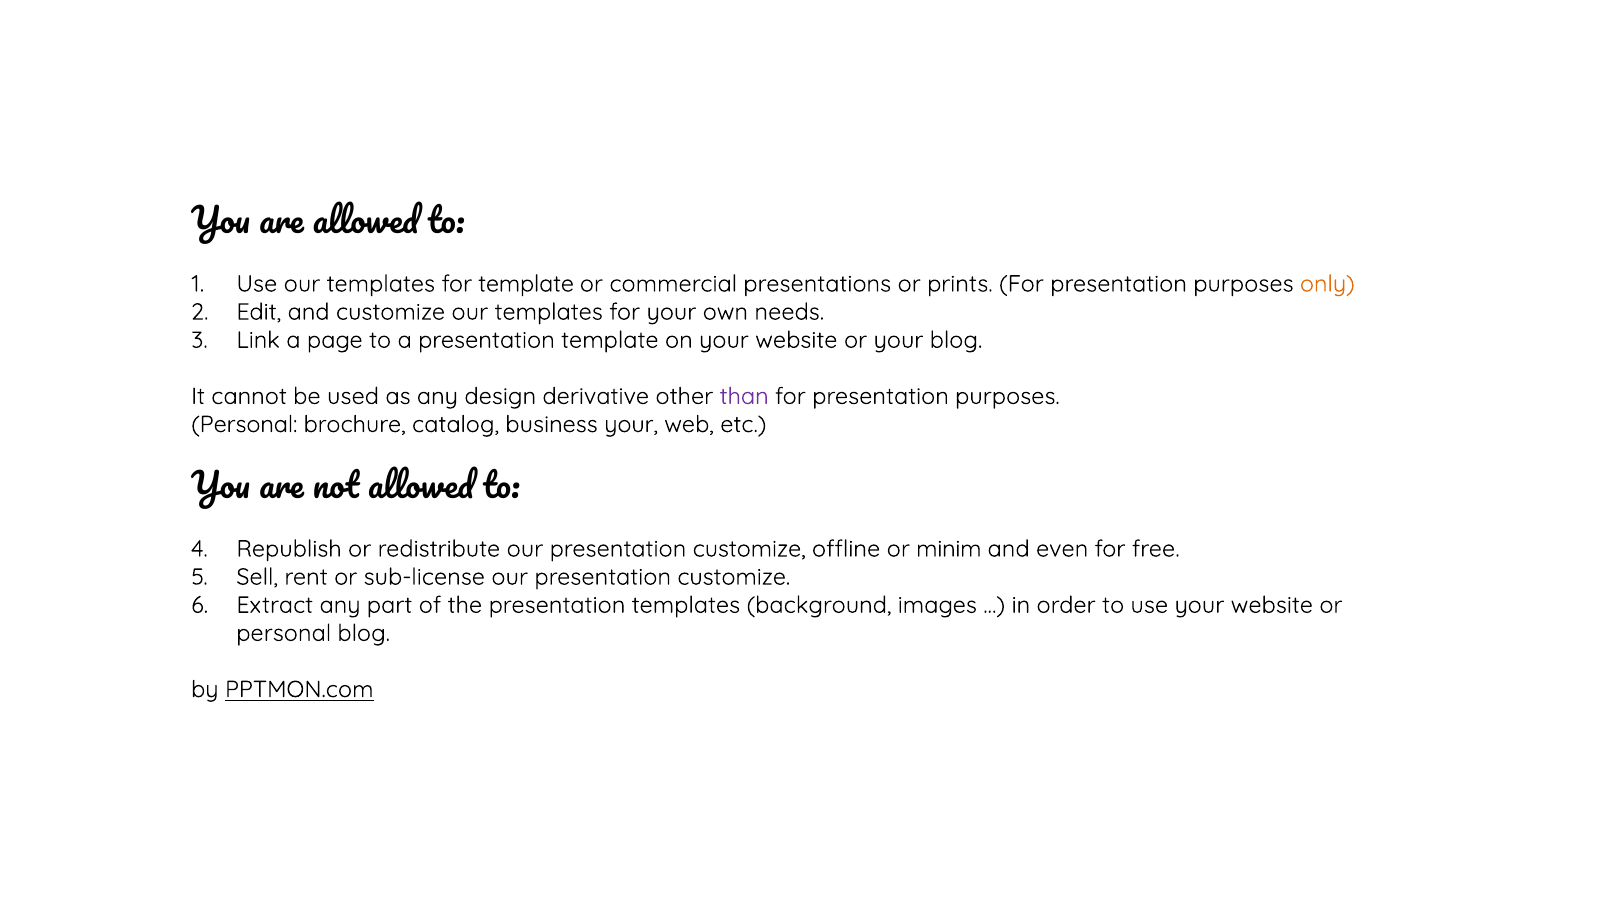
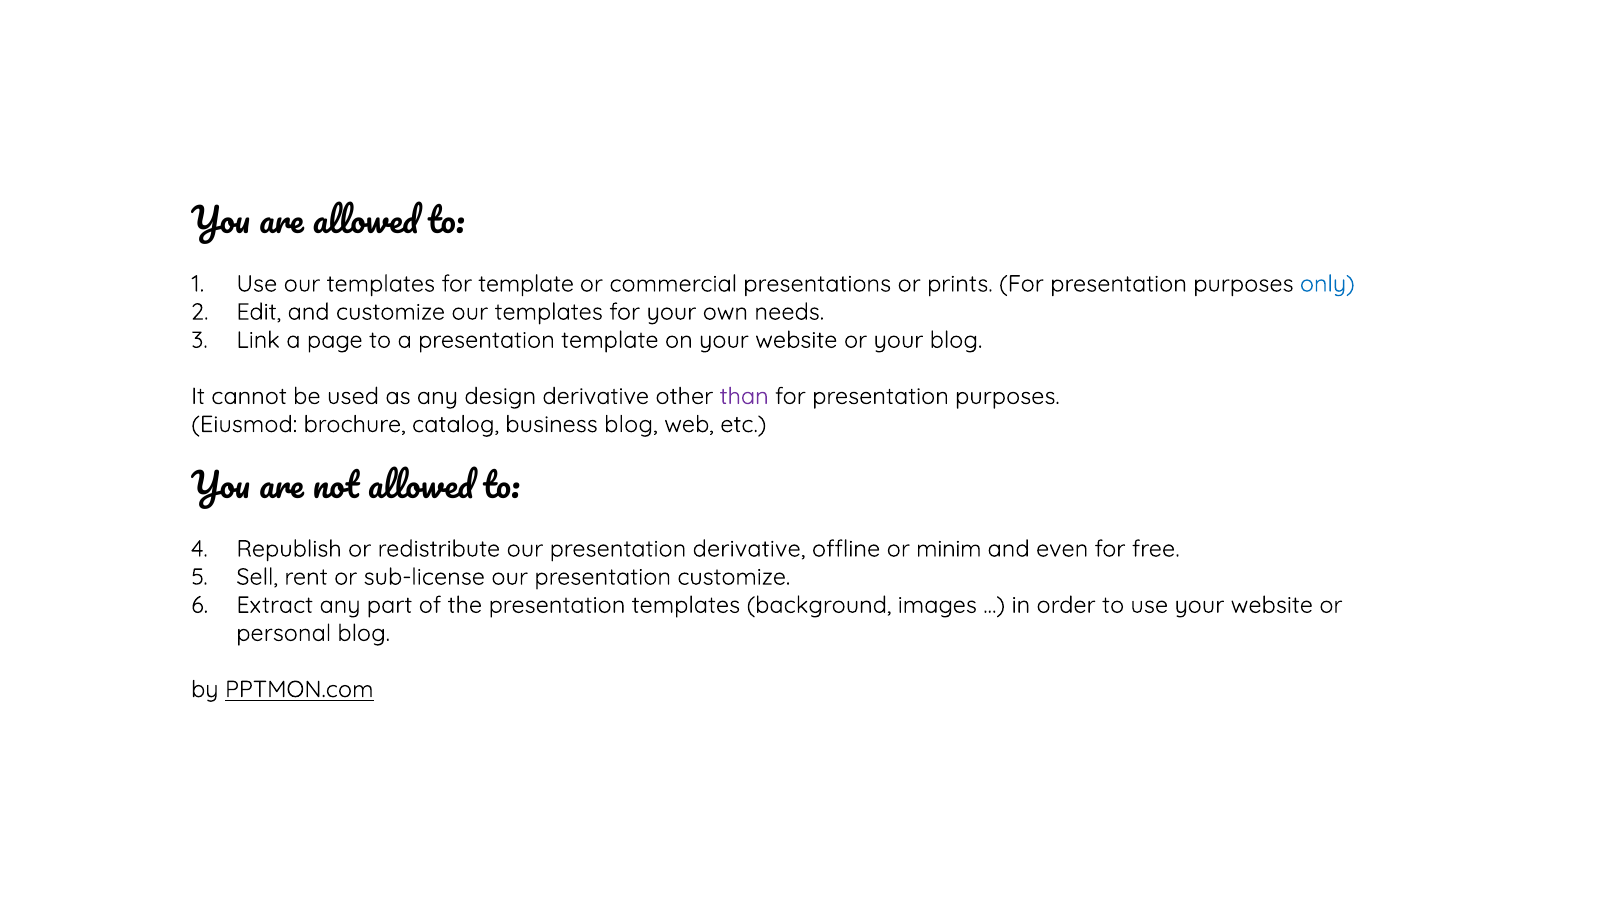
only colour: orange -> blue
Personal at (244, 425): Personal -> Eiusmod
business your: your -> blog
redistribute our presentation customize: customize -> derivative
